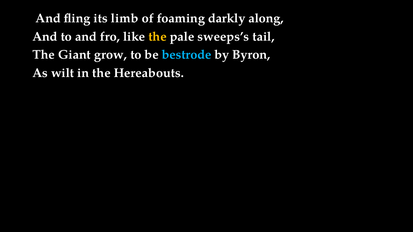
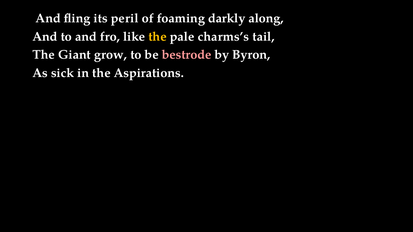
limb: limb -> peril
sweeps’s: sweeps’s -> charms’s
bestrode colour: light blue -> pink
wilt: wilt -> sick
Hereabouts: Hereabouts -> Aspirations
